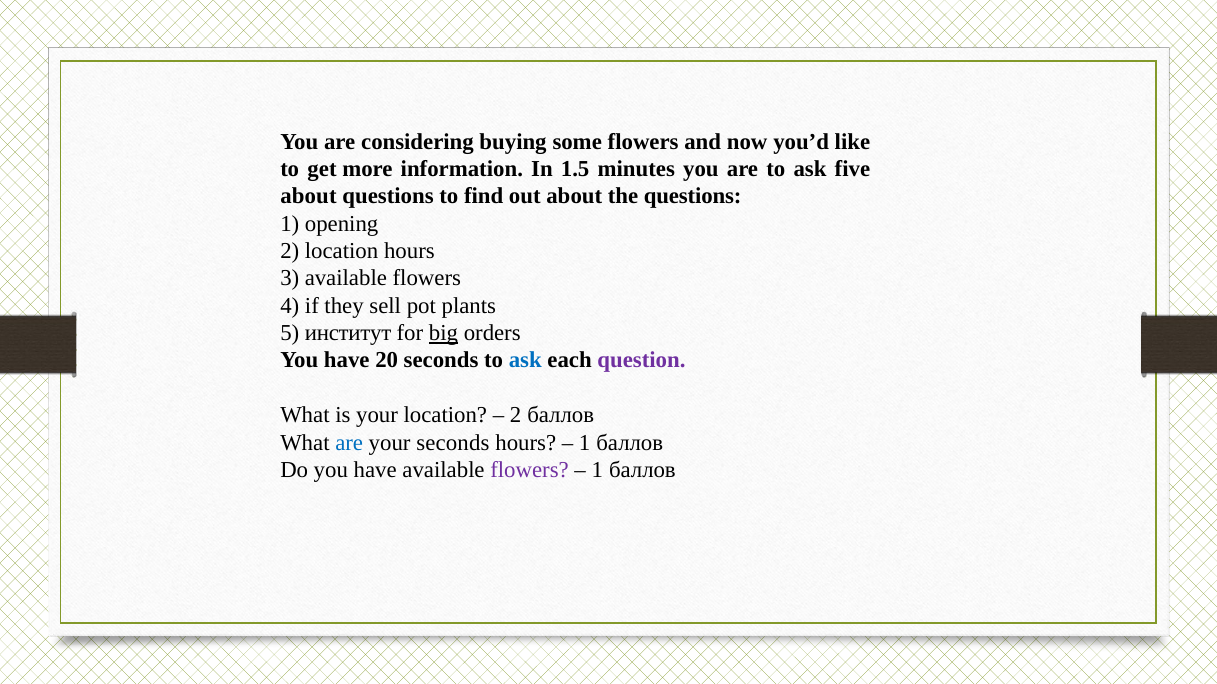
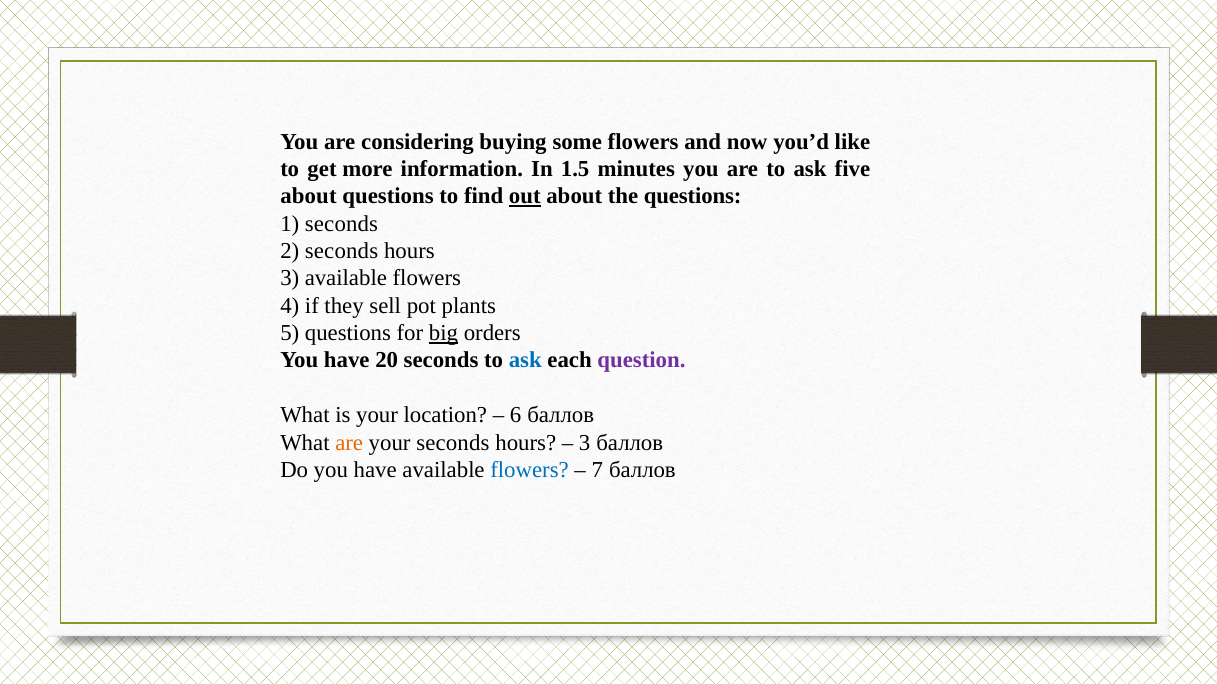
out underline: none -> present
1 opening: opening -> seconds
2 location: location -> seconds
5 институт: институт -> questions
2 at (516, 416): 2 -> 6
are at (349, 443) colour: blue -> orange
1 at (585, 443): 1 -> 3
flowers at (530, 470) colour: purple -> blue
1 at (597, 470): 1 -> 7
